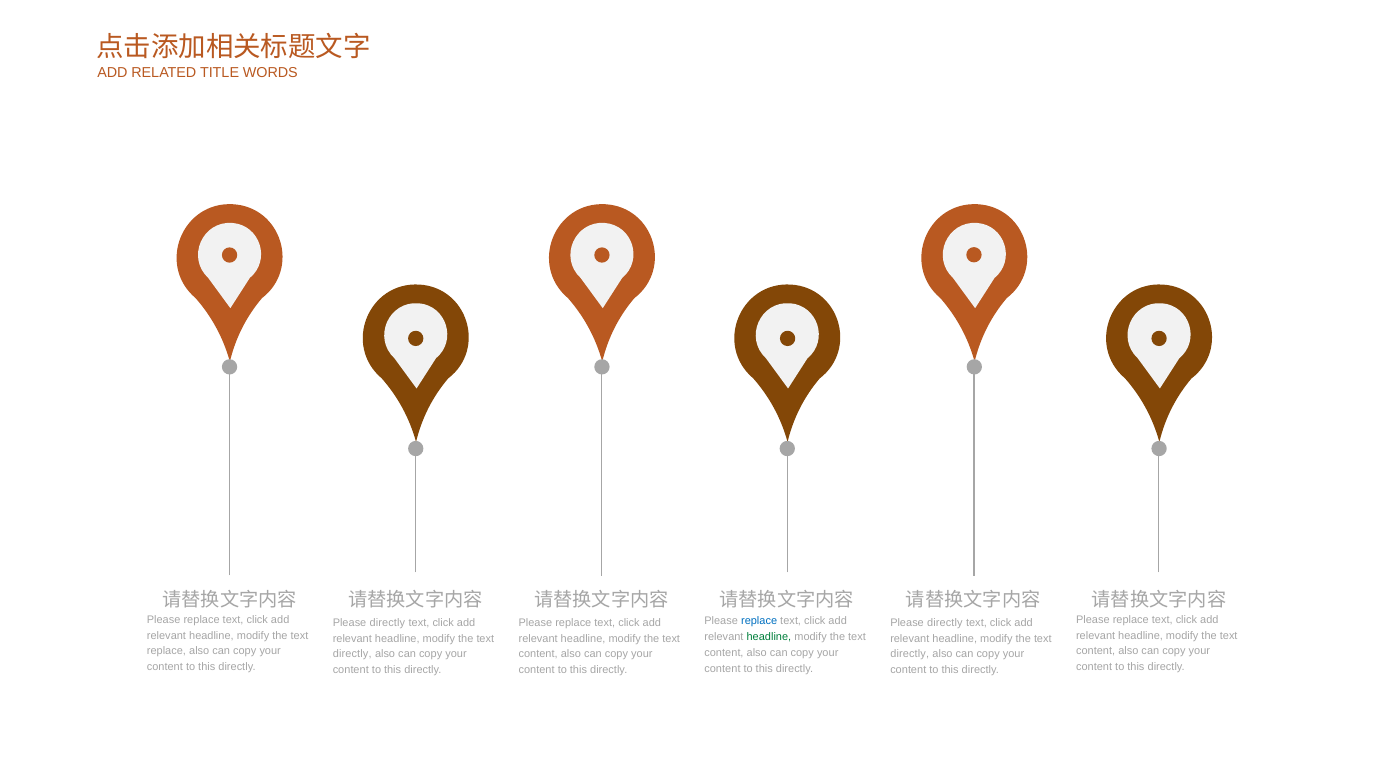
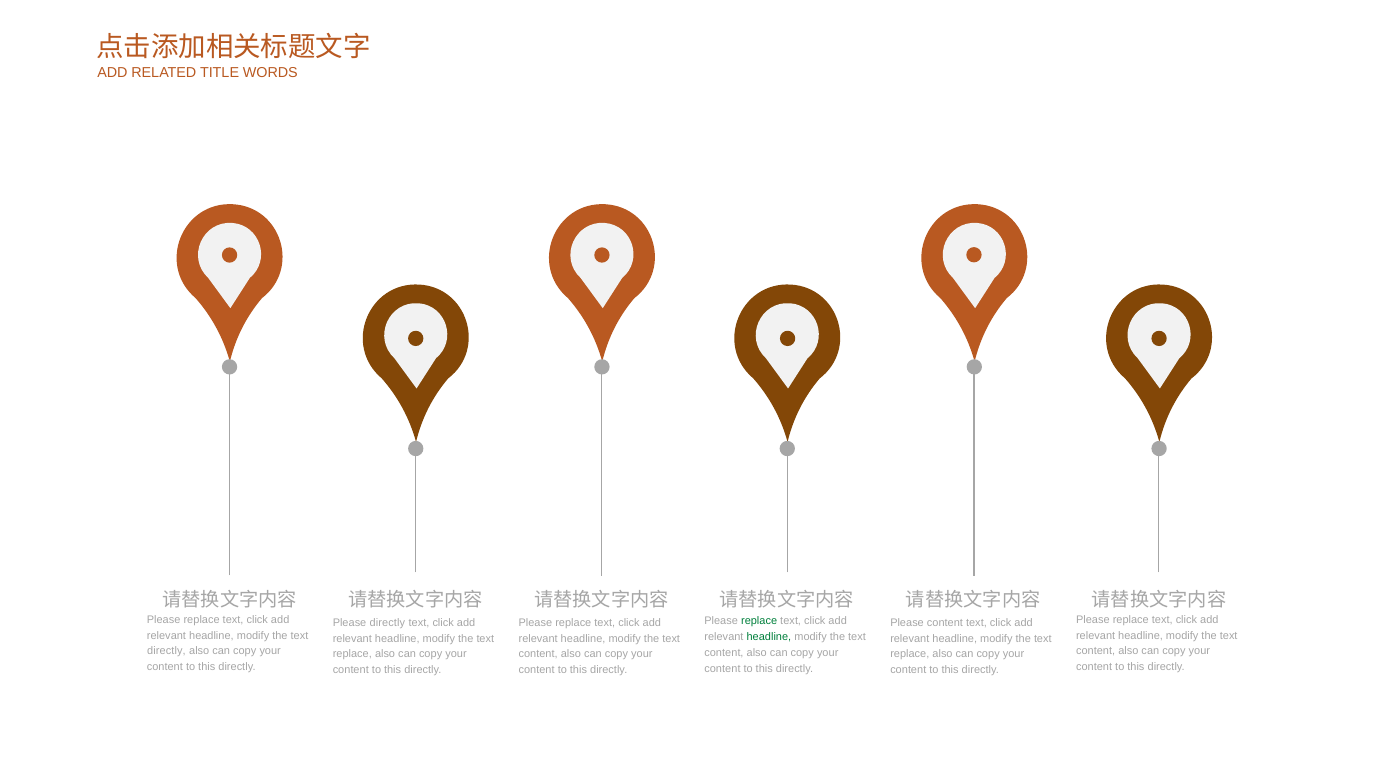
replace at (759, 621) colour: blue -> green
directly at (945, 623): directly -> content
replace at (166, 651): replace -> directly
directly at (352, 655): directly -> replace
directly at (910, 655): directly -> replace
